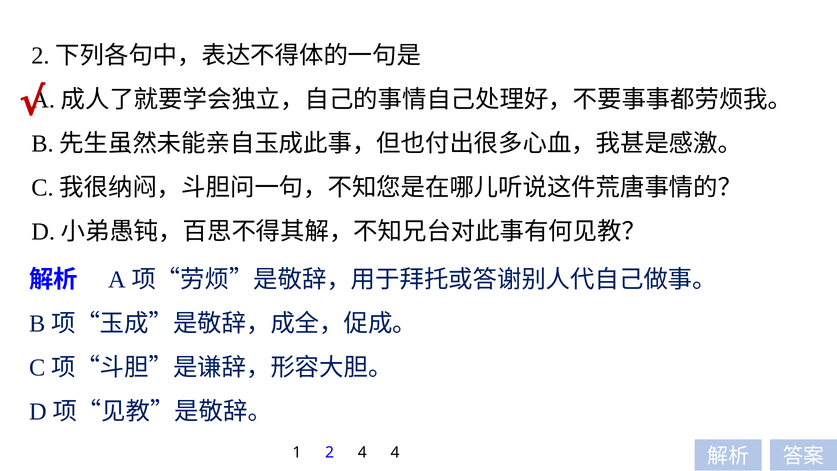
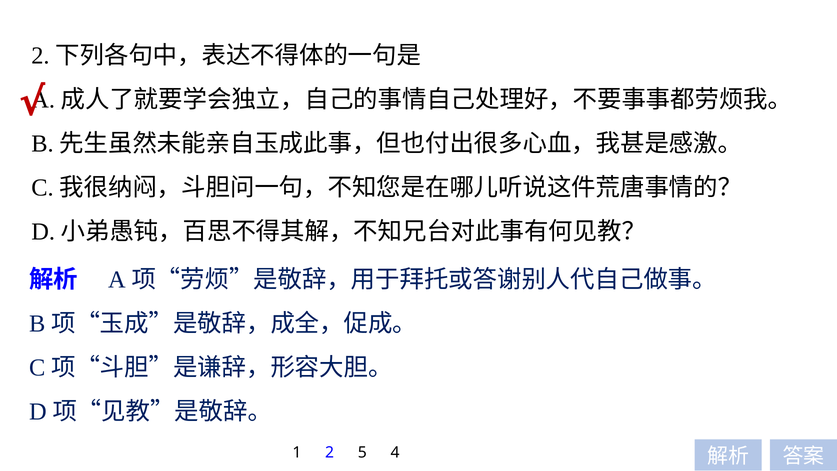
2 4: 4 -> 5
